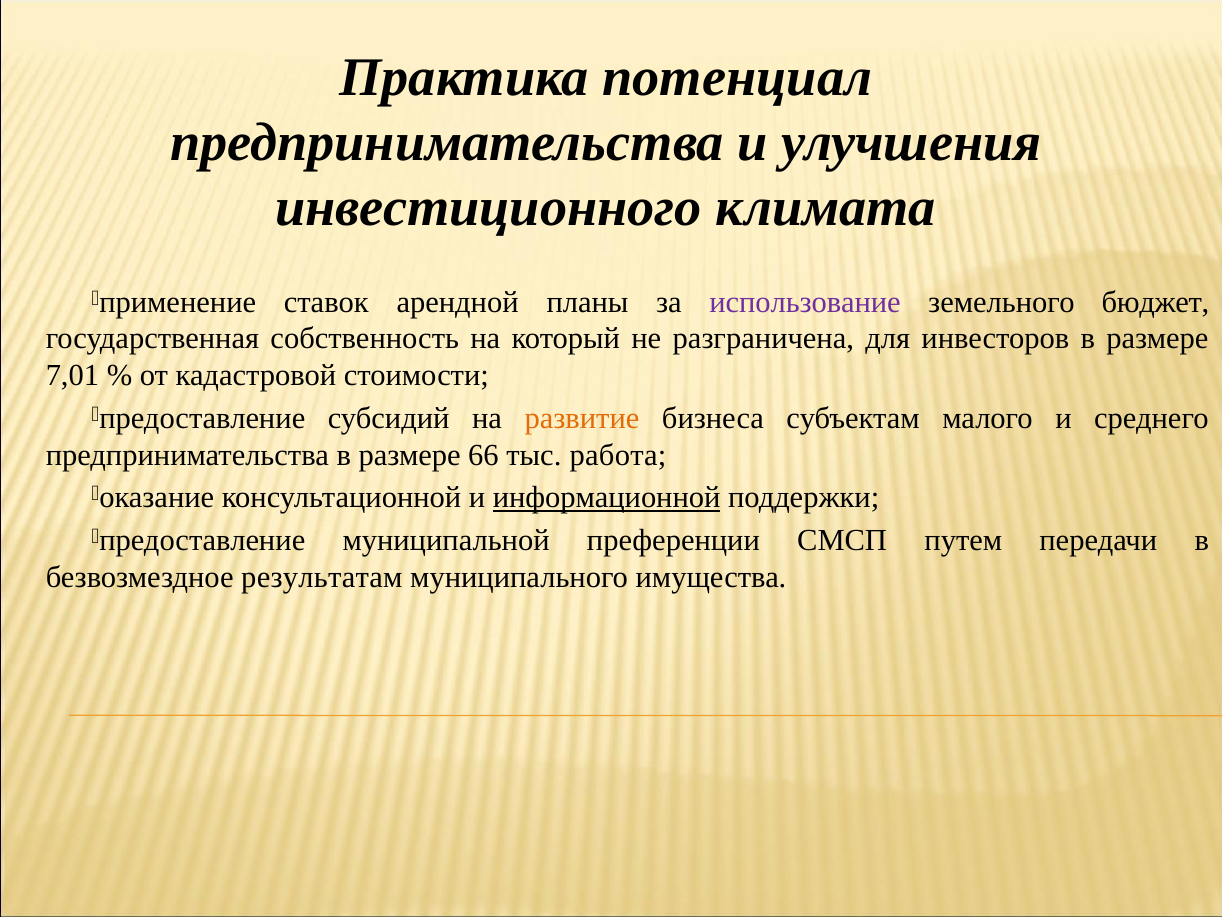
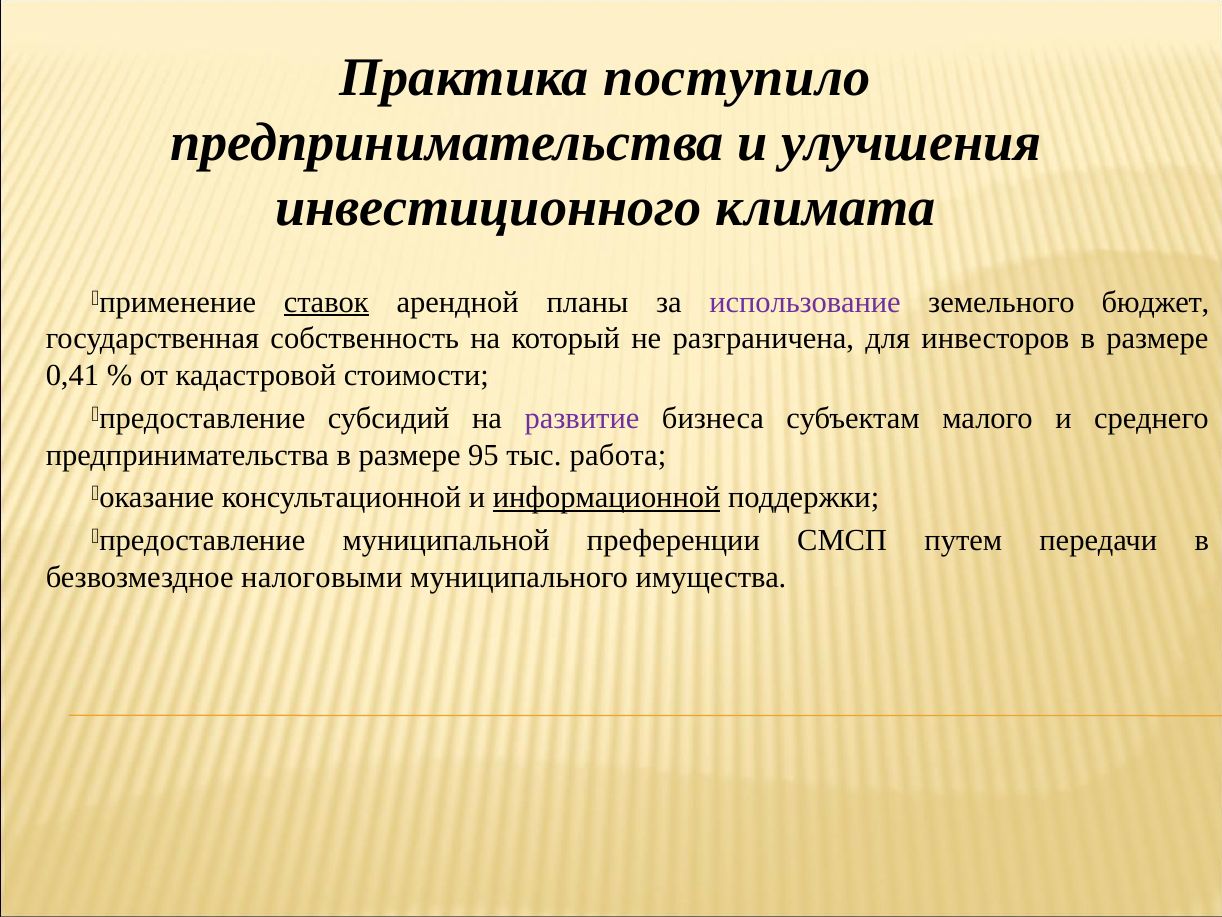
потенциал: потенциал -> поступило
ставок underline: none -> present
7,01: 7,01 -> 0,41
развитие colour: orange -> purple
66: 66 -> 95
результатам: результатам -> налоговыми
